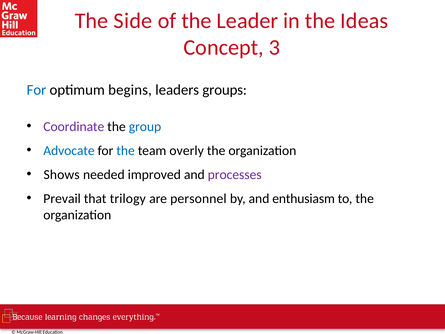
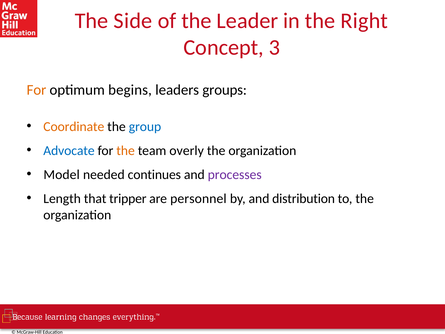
Ideas: Ideas -> Right
For at (36, 90) colour: blue -> orange
Coordinate colour: purple -> orange
the at (126, 150) colour: blue -> orange
Shows: Shows -> Model
improved: improved -> continues
Prevail: Prevail -> Length
trilogy: trilogy -> tripper
enthusiasm: enthusiasm -> distribution
